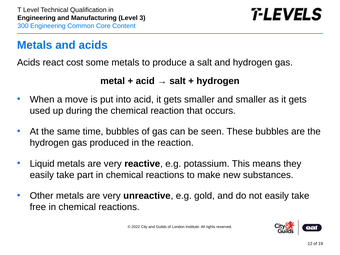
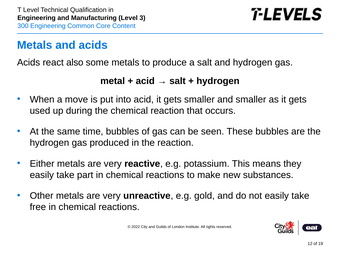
cost: cost -> also
Liquid: Liquid -> Either
